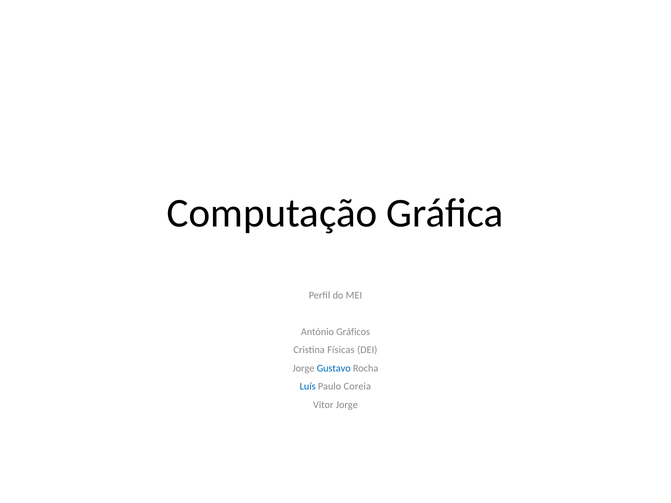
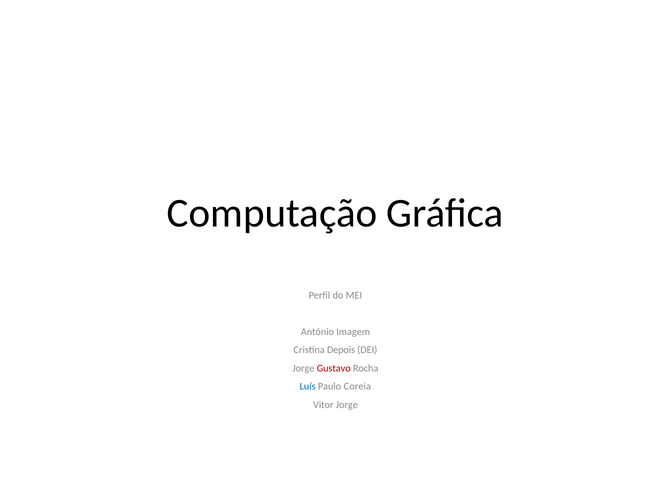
Gráficos: Gráficos -> Imagem
Físicas: Físicas -> Depois
Gustavo colour: blue -> red
